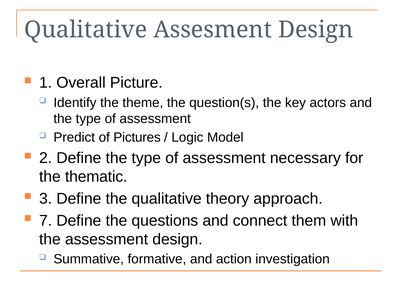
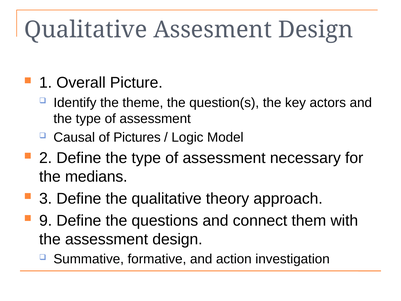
Predict: Predict -> Causal
thematic: thematic -> medians
7: 7 -> 9
